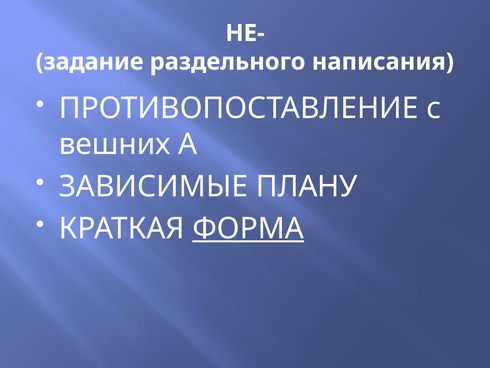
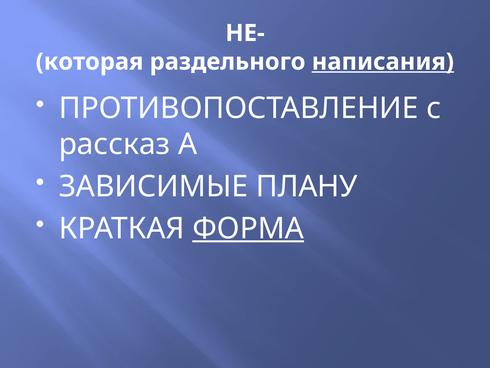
задание: задание -> которая
написания underline: none -> present
вешних: вешних -> рассказ
